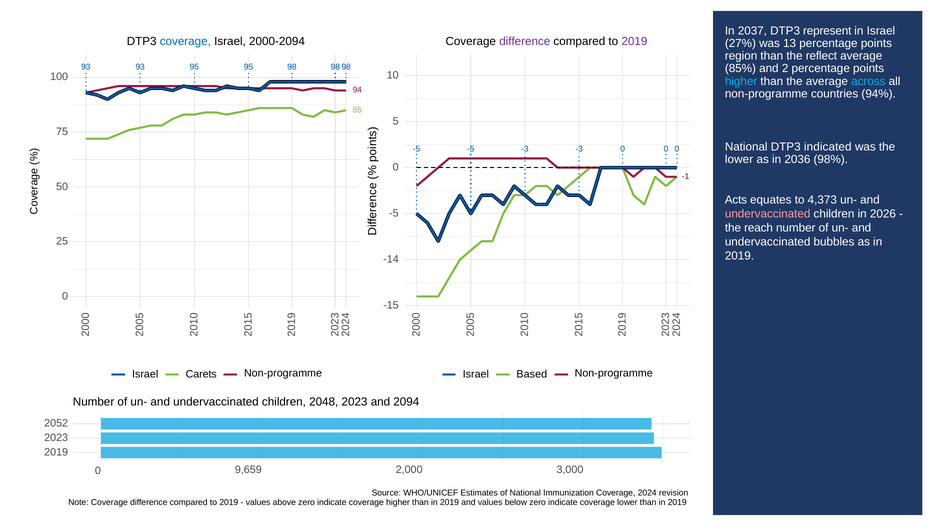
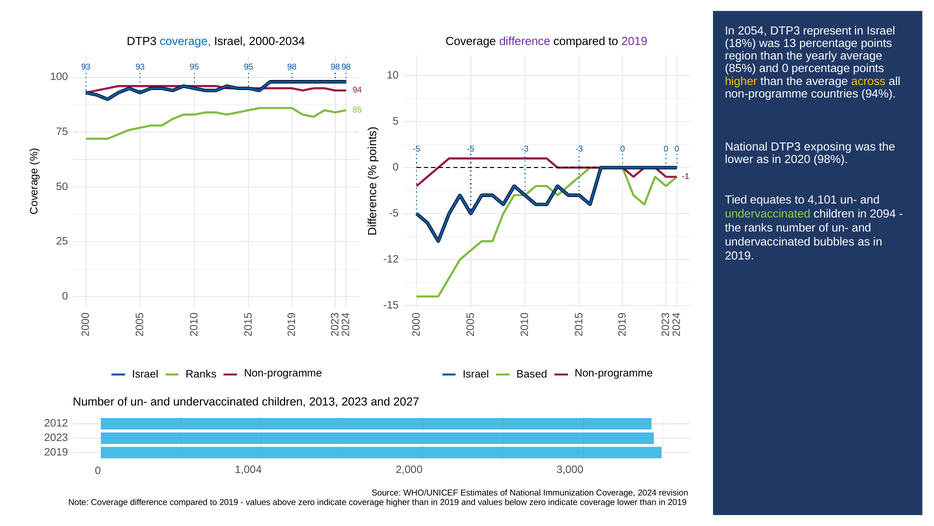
2037: 2037 -> 2054
2000-2094: 2000-2094 -> 2000-2034
27%: 27% -> 18%
reflect: reflect -> yearly
and 2: 2 -> 0
higher at (741, 81) colour: light blue -> yellow
across colour: light blue -> yellow
indicated: indicated -> exposing
2036: 2036 -> 2020
Acts: Acts -> Tied
4,373: 4,373 -> 4,101
undervaccinated at (768, 214) colour: pink -> light green
2026: 2026 -> 2094
the reach: reach -> ranks
-14: -14 -> -12
Israel Carets: Carets -> Ranks
2048: 2048 -> 2013
2094: 2094 -> 2027
2052: 2052 -> 2012
9,659: 9,659 -> 1,004
